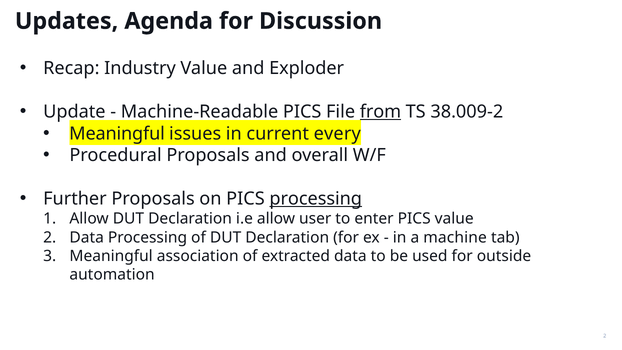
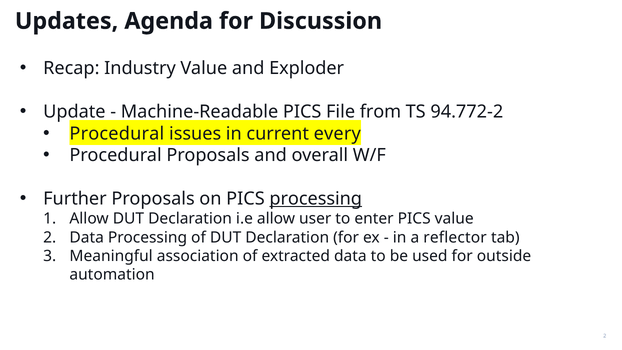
from underline: present -> none
38.009-2: 38.009-2 -> 94.772-2
Meaningful at (117, 133): Meaningful -> Procedural
machine: machine -> reflector
